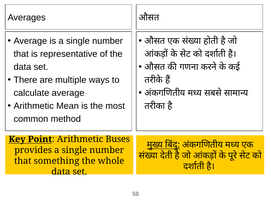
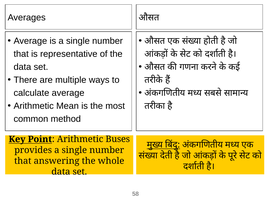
something: something -> answering
